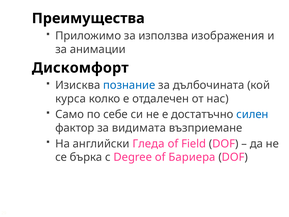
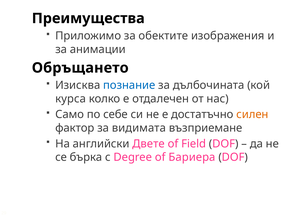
използва: използва -> обектите
Дискомфорт: Дискомфорт -> Обръщането
силен colour: blue -> orange
Гледа: Гледа -> Двете
